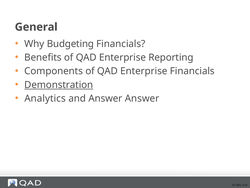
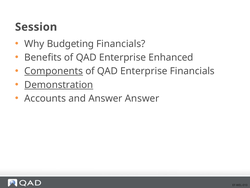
General: General -> Session
Reporting: Reporting -> Enhanced
Components underline: none -> present
Analytics: Analytics -> Accounts
